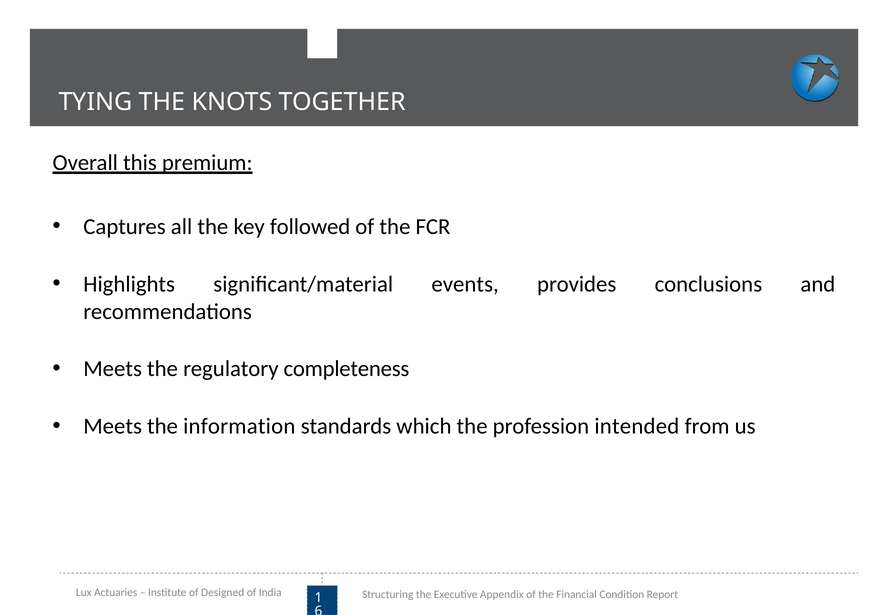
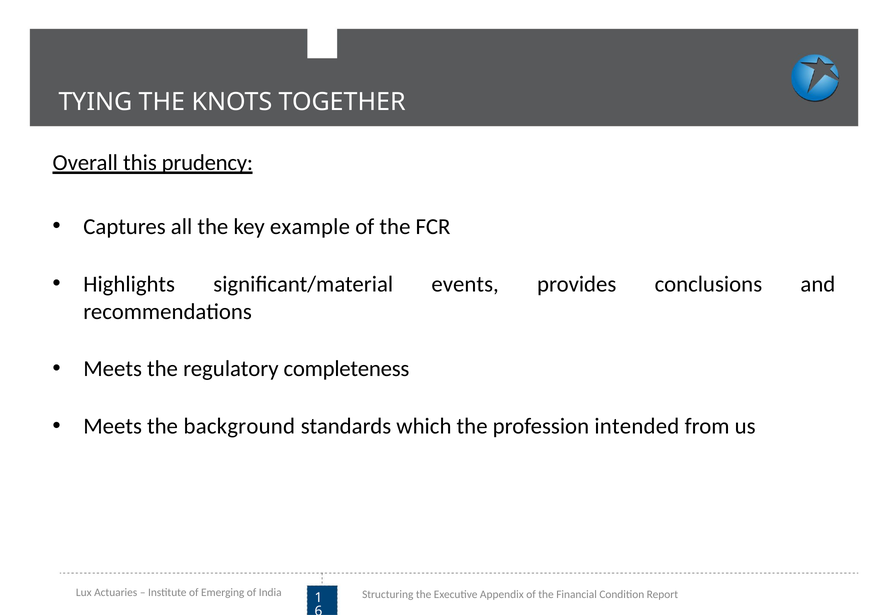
premium: premium -> prudency
followed: followed -> example
information: information -> background
Designed: Designed -> Emerging
